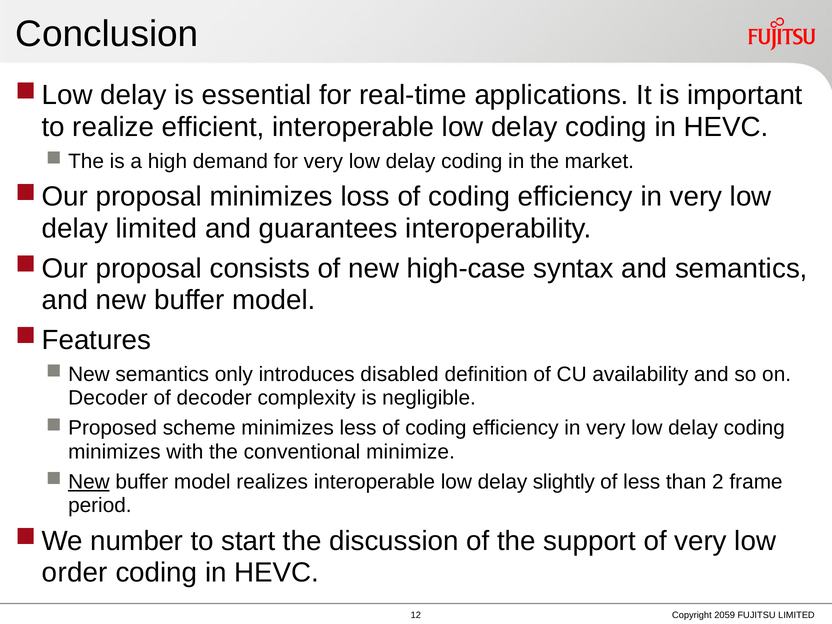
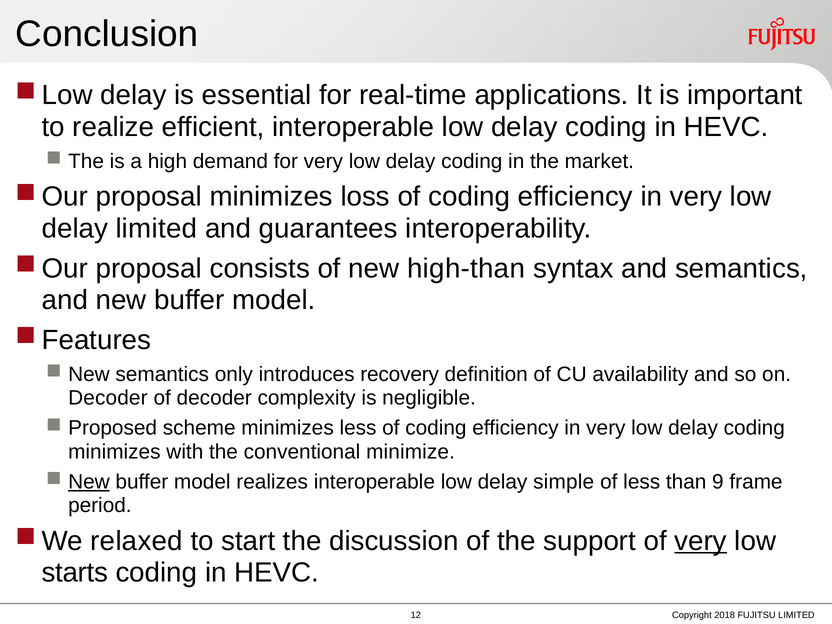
high-case: high-case -> high-than
disabled: disabled -> recovery
slightly: slightly -> simple
2: 2 -> 9
number: number -> relaxed
very at (701, 541) underline: none -> present
order: order -> starts
2059: 2059 -> 2018
